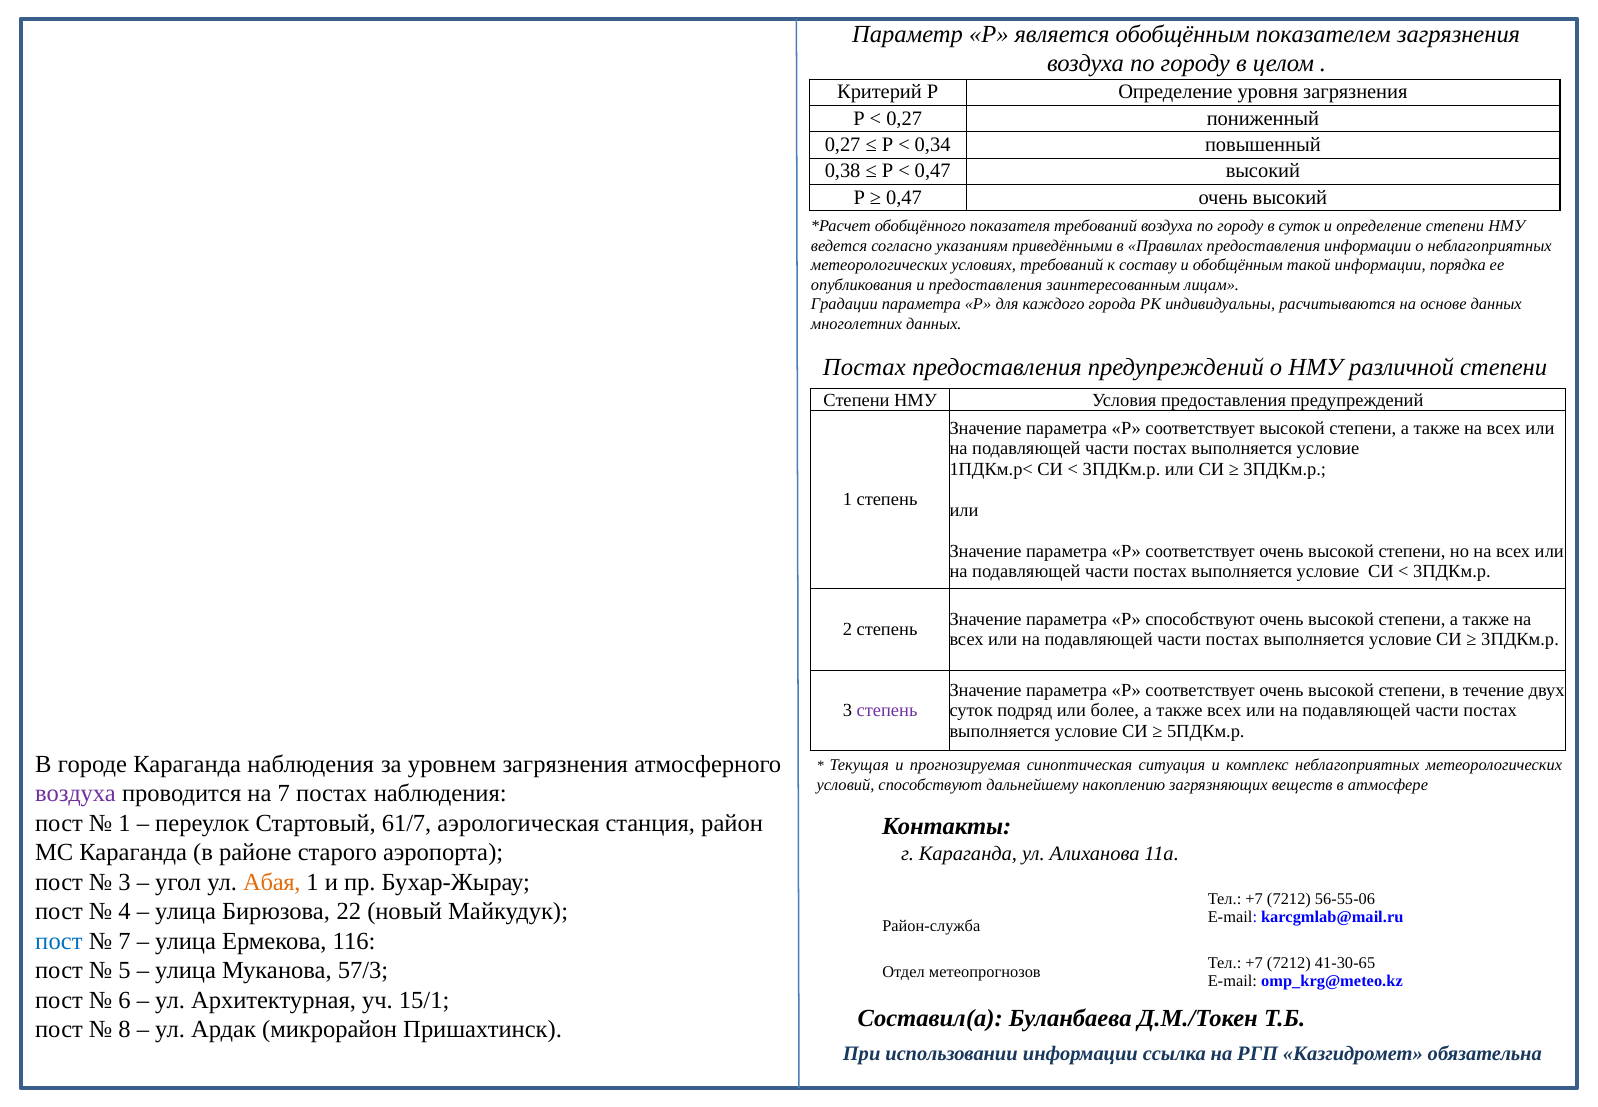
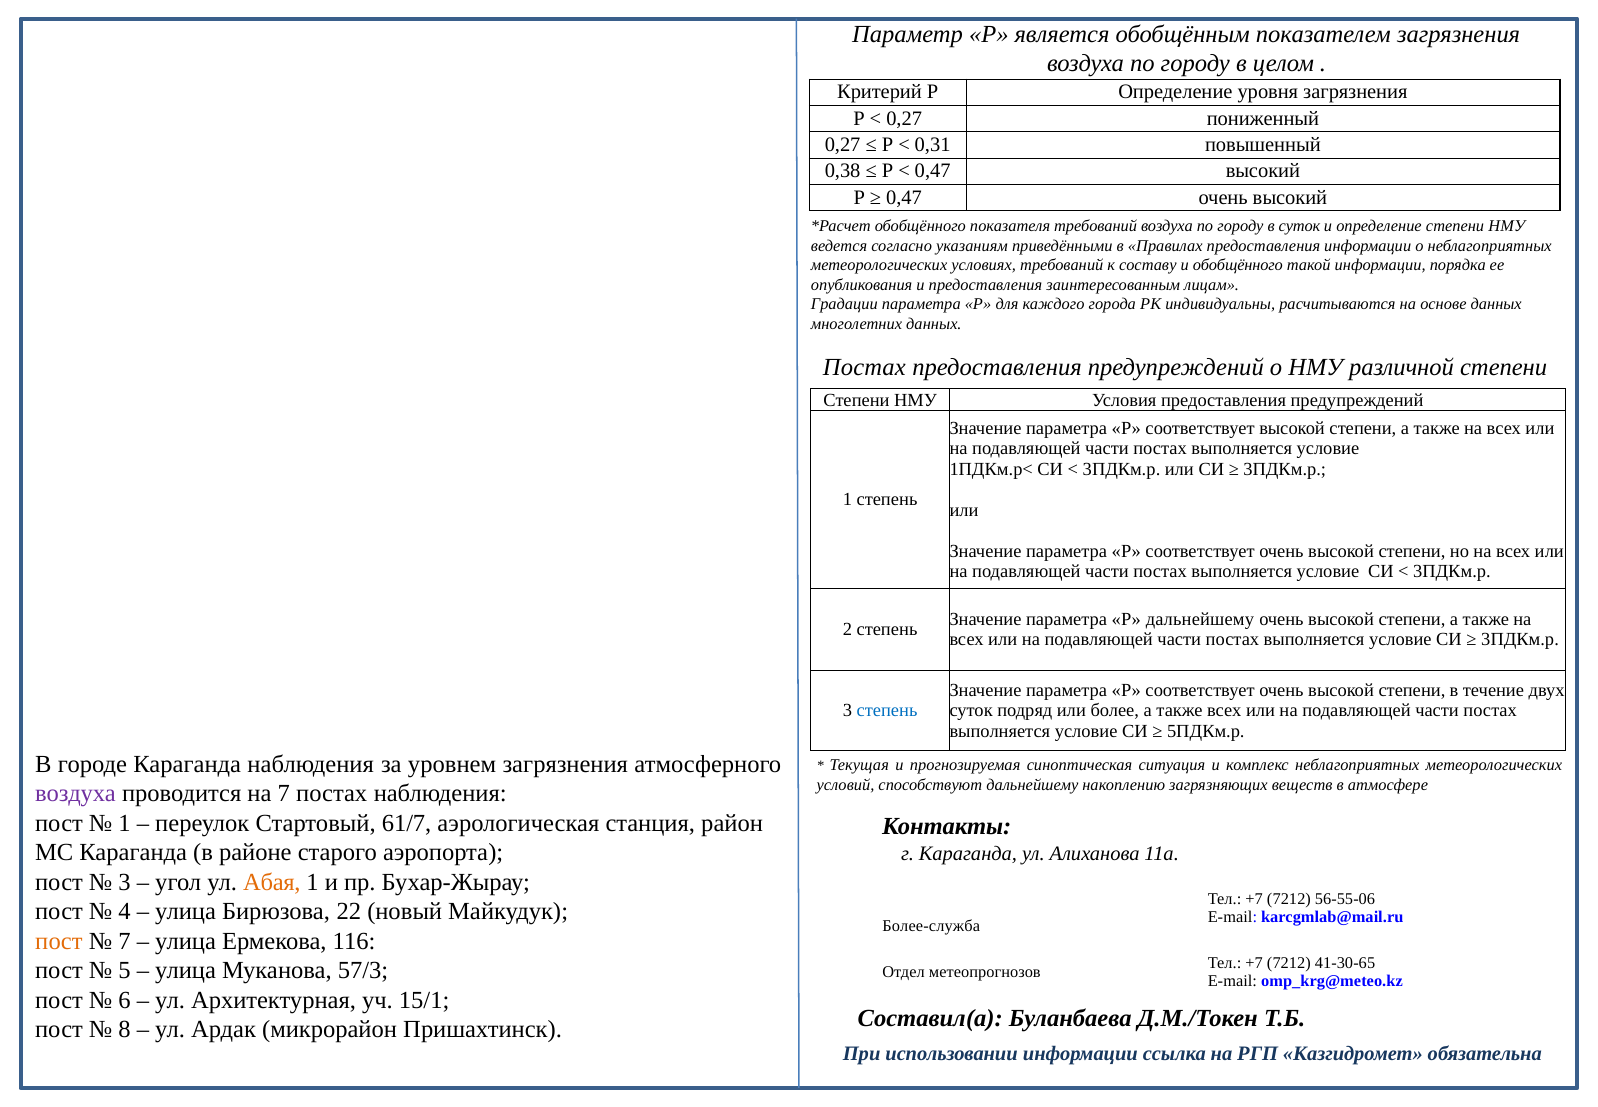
0,34: 0,34 -> 0,31
и обобщённым: обобщённым -> обобщённого
Р способствуют: способствуют -> дальнейшему
степень at (887, 710) colour: purple -> blue
Район-служба: Район-служба -> Более-служба
пост at (59, 941) colour: blue -> orange
